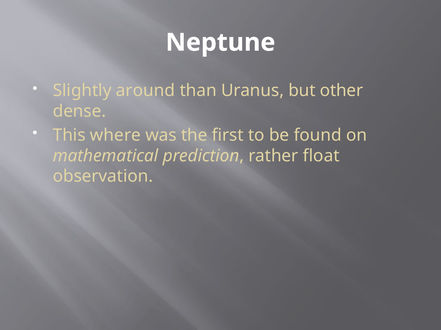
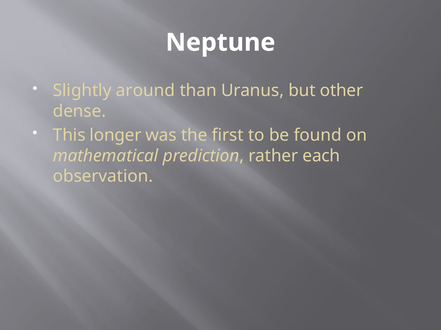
where: where -> longer
float: float -> each
